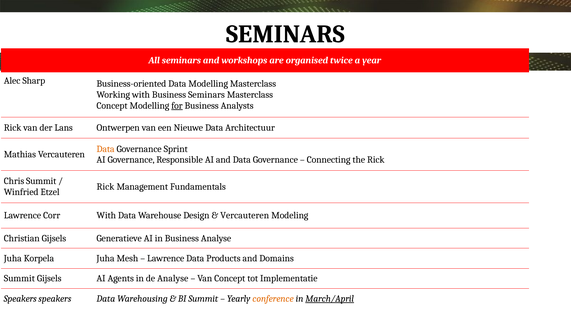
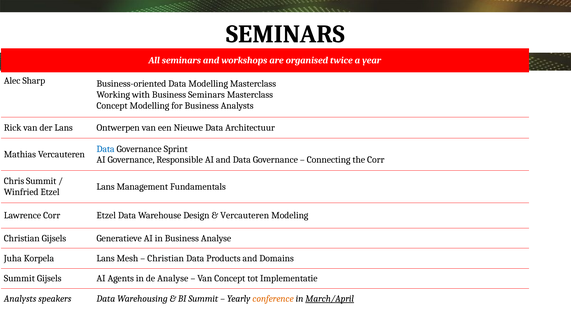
for underline: present -> none
Data at (106, 149) colour: orange -> blue
the Rick: Rick -> Corr
Rick at (106, 187): Rick -> Lans
Corr With: With -> Etzel
Korpela Juha: Juha -> Lans
Lawrence at (166, 258): Lawrence -> Christian
Speakers at (20, 299): Speakers -> Analysts
